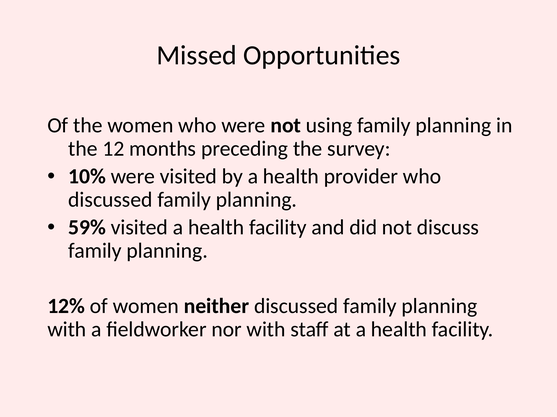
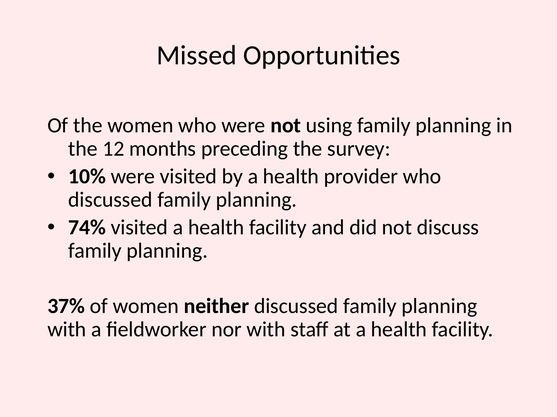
59%: 59% -> 74%
12%: 12% -> 37%
